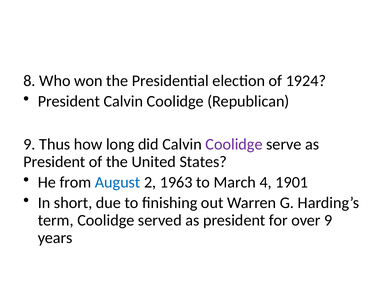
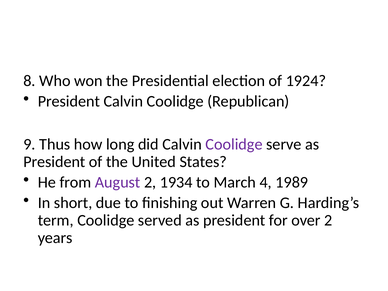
August colour: blue -> purple
1963: 1963 -> 1934
1901: 1901 -> 1989
over 9: 9 -> 2
